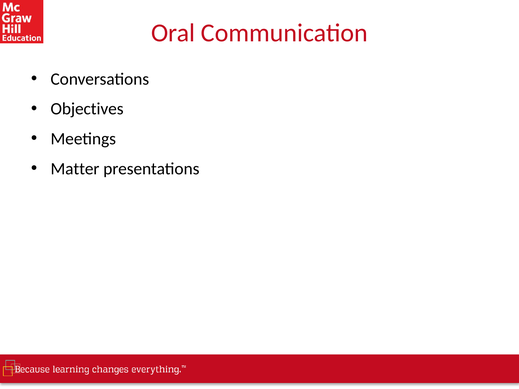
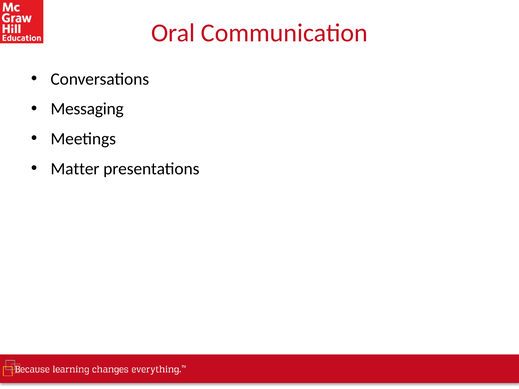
Objectives: Objectives -> Messaging
